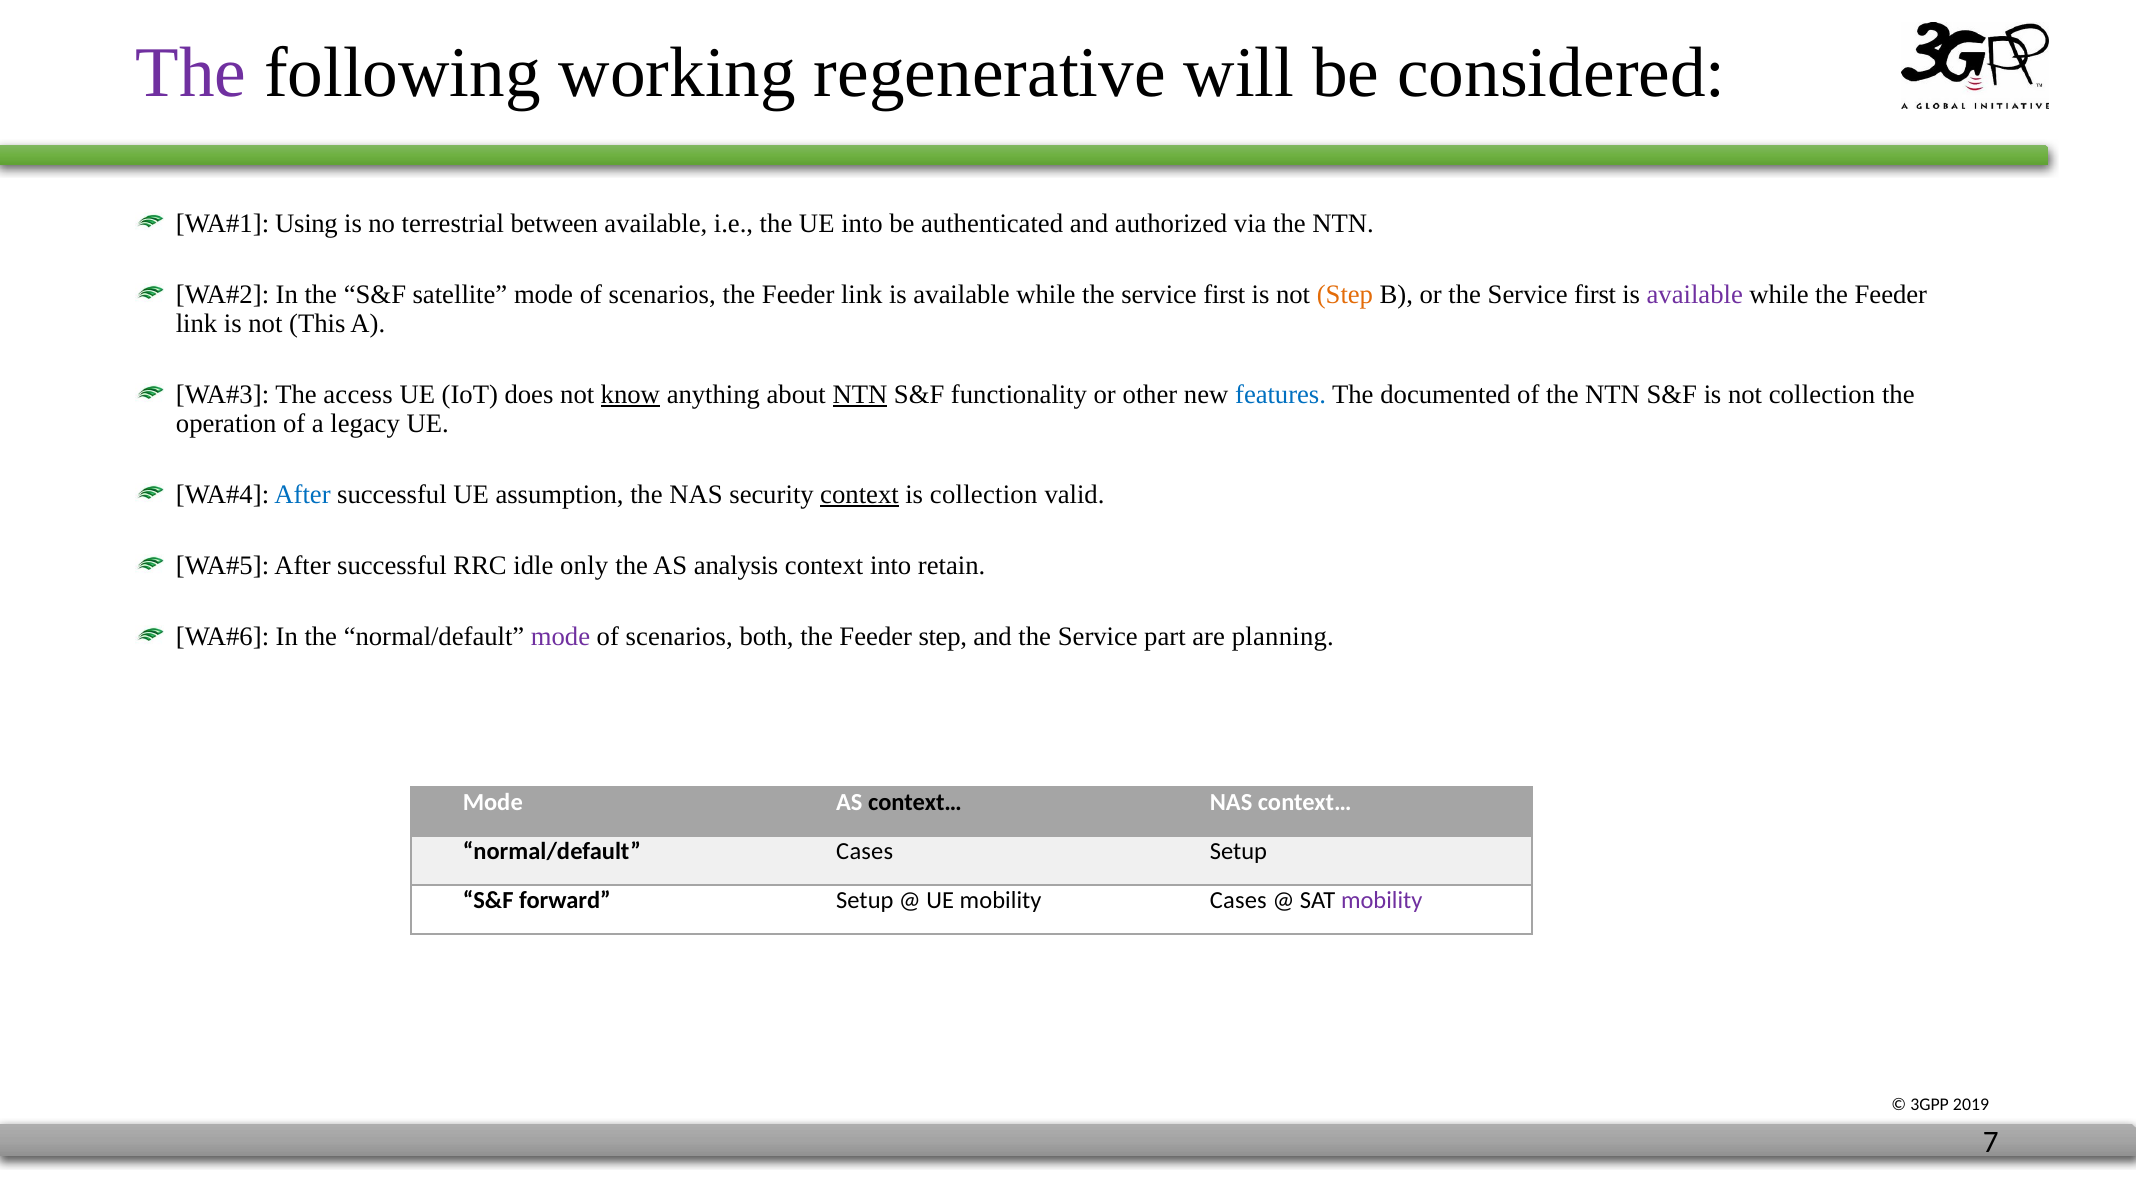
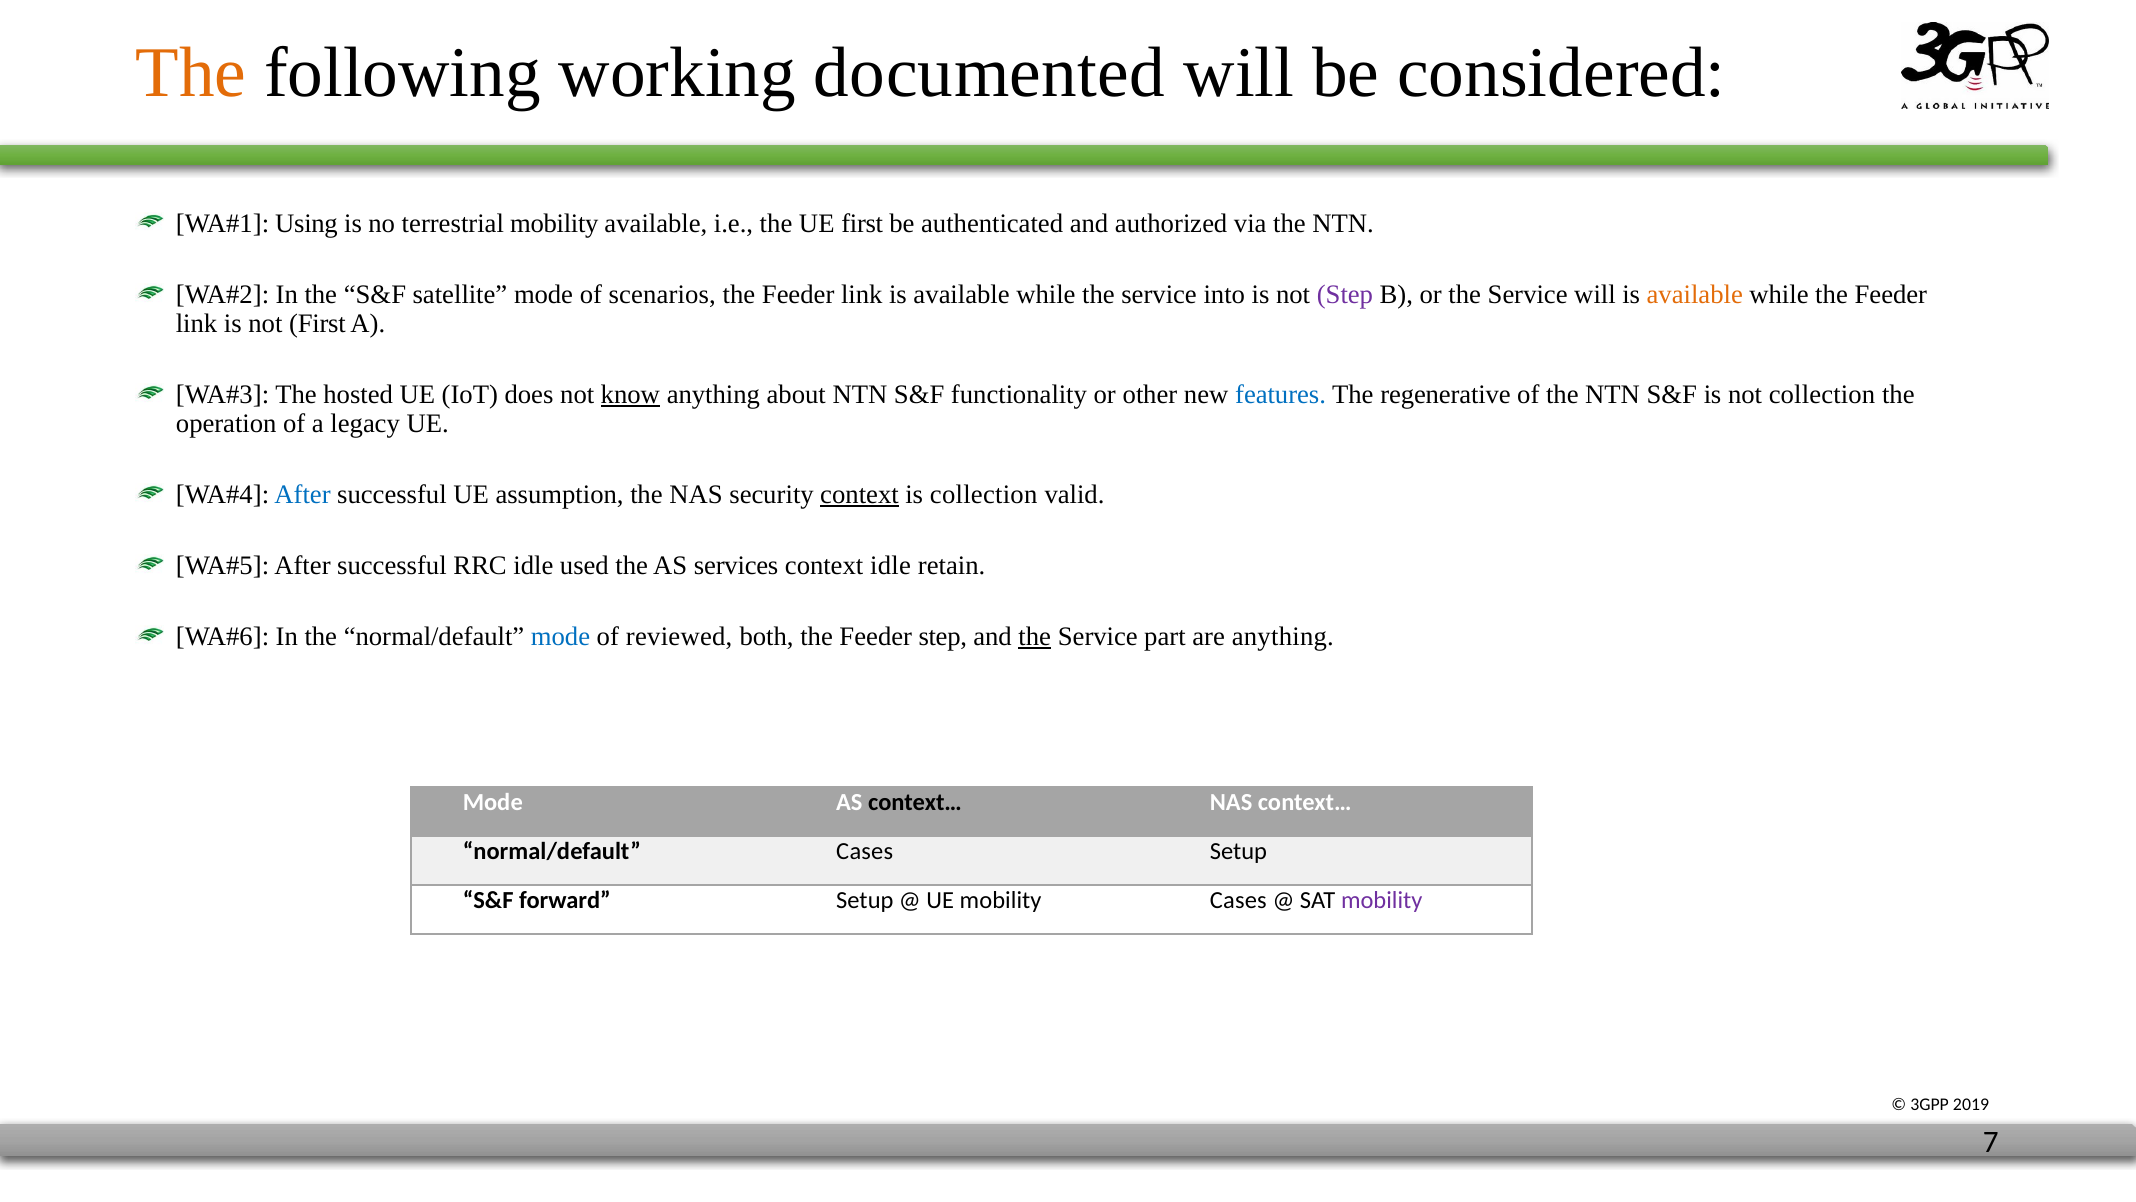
The at (191, 72) colour: purple -> orange
regenerative: regenerative -> documented
terrestrial between: between -> mobility
UE into: into -> first
while the service first: first -> into
Step at (1345, 294) colour: orange -> purple
or the Service first: first -> will
available at (1695, 294) colour: purple -> orange
not This: This -> First
access: access -> hosted
NTN at (860, 394) underline: present -> none
documented: documented -> regenerative
only: only -> used
analysis: analysis -> services
context into: into -> idle
mode at (560, 636) colour: purple -> blue
scenarios at (679, 636): scenarios -> reviewed
the at (1035, 636) underline: none -> present
are planning: planning -> anything
